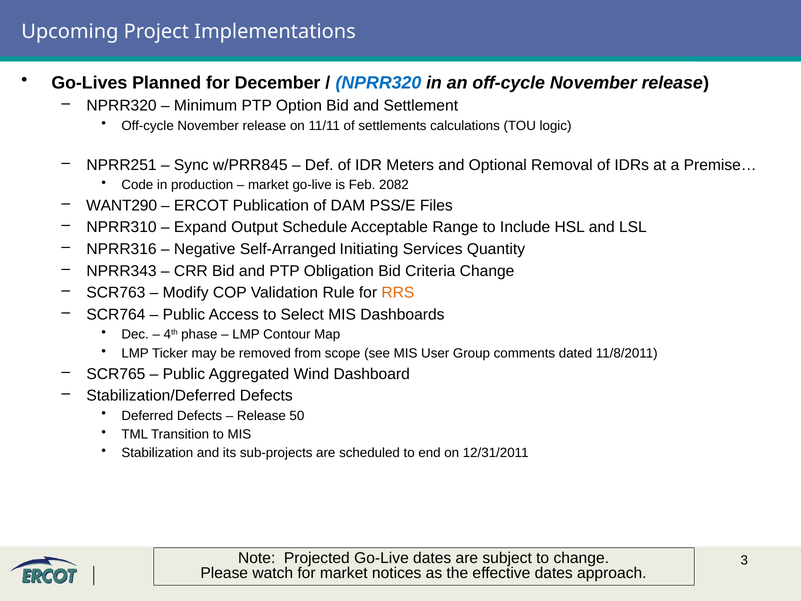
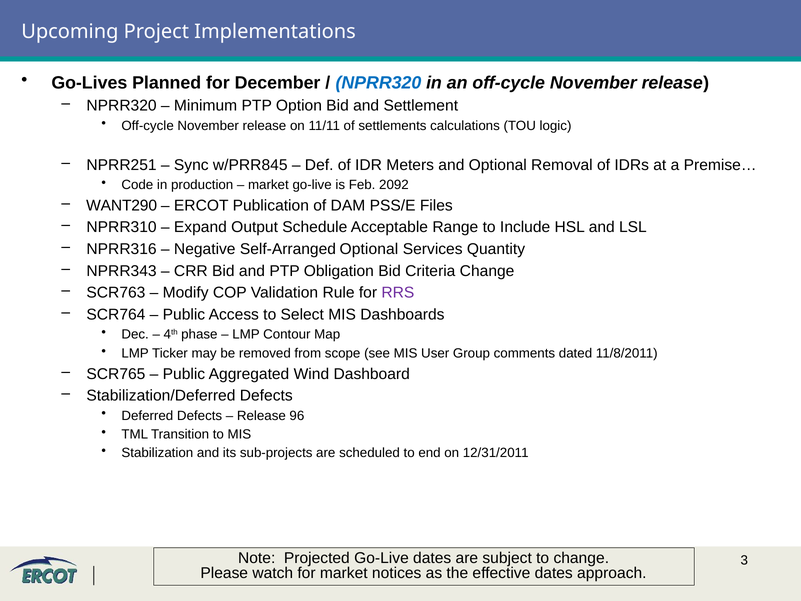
2082: 2082 -> 2092
Self-Arranged Initiating: Initiating -> Optional
RRS colour: orange -> purple
50: 50 -> 96
